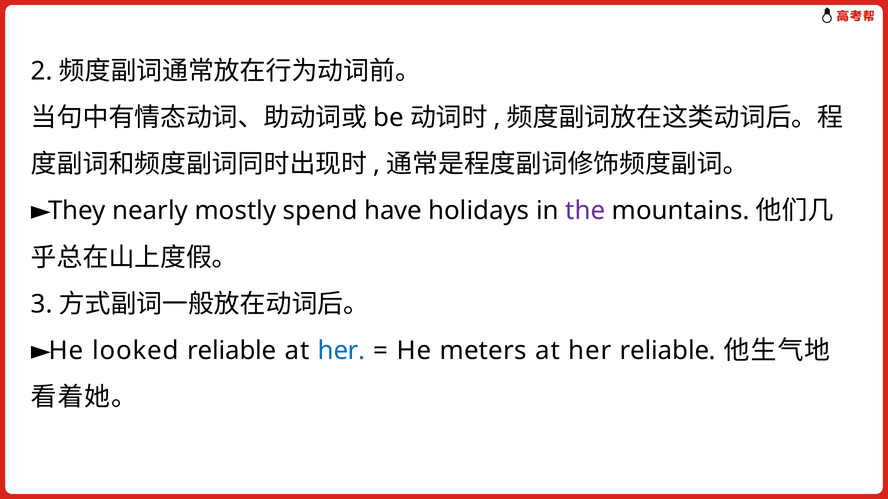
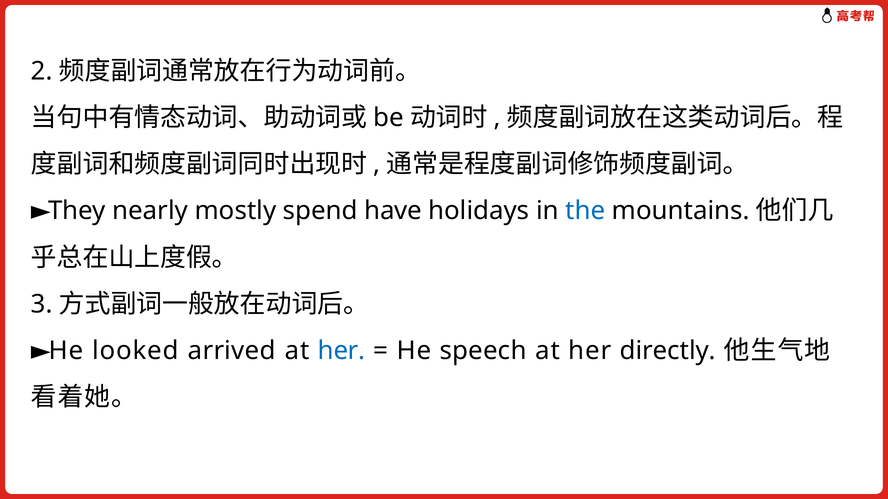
the colour: purple -> blue
looked reliable: reliable -> arrived
meters: meters -> speech
her reliable: reliable -> directly
